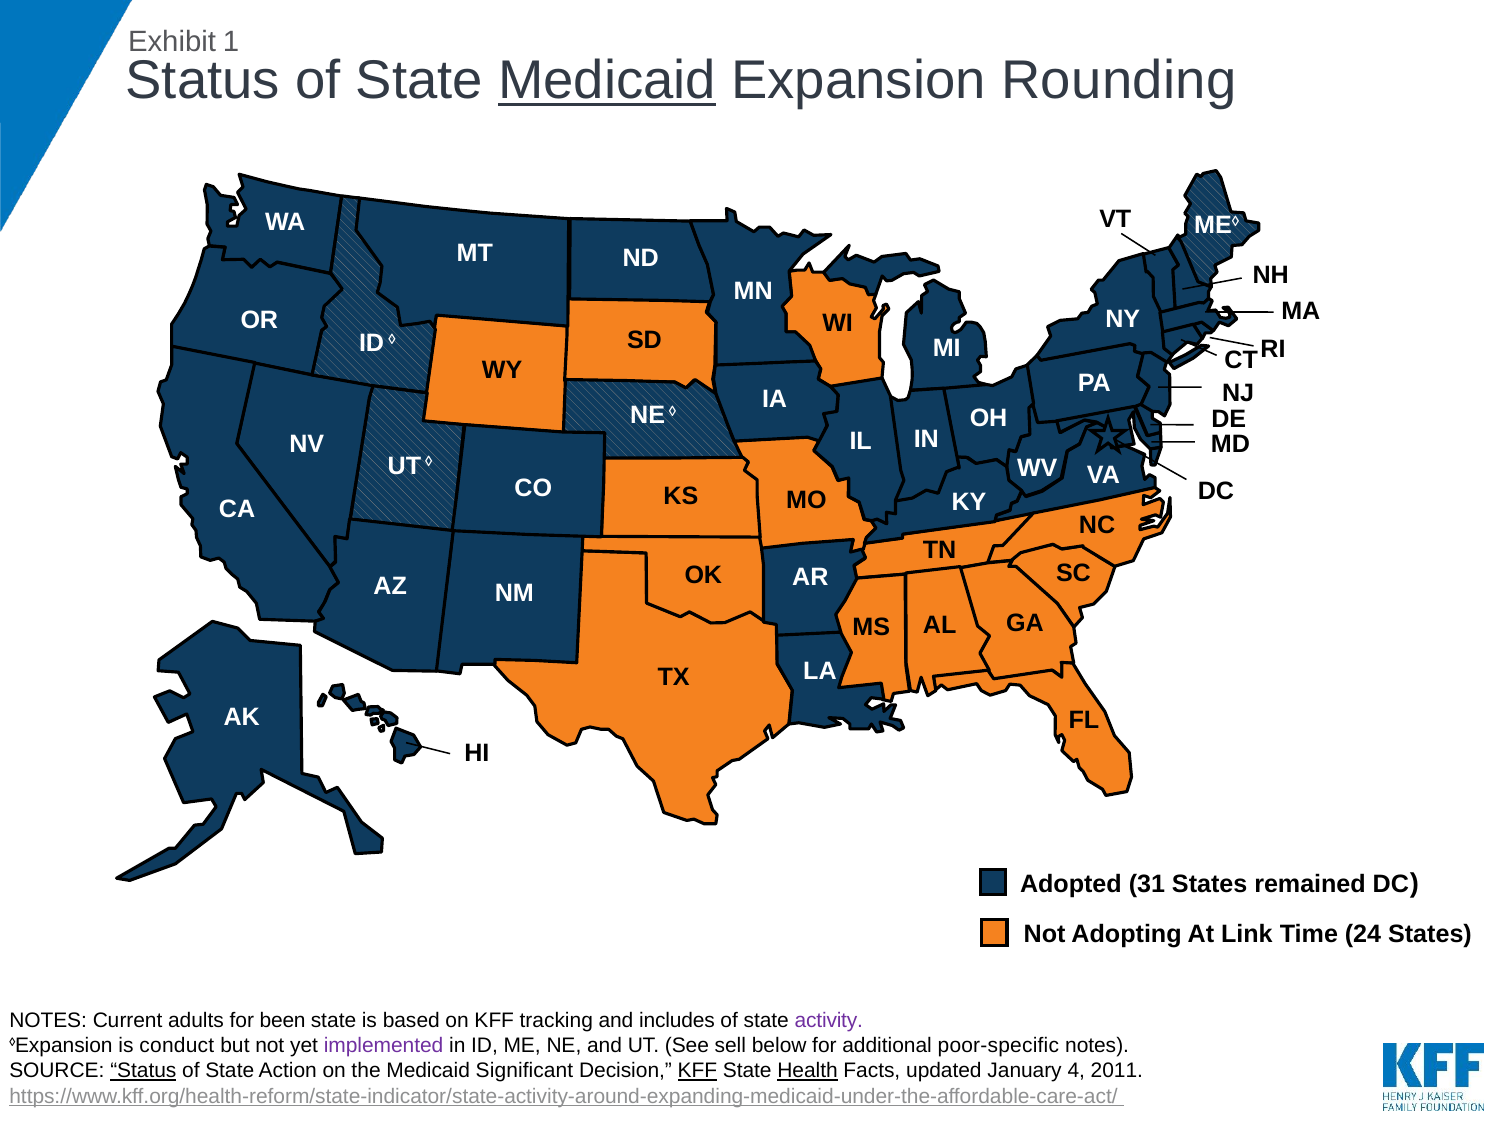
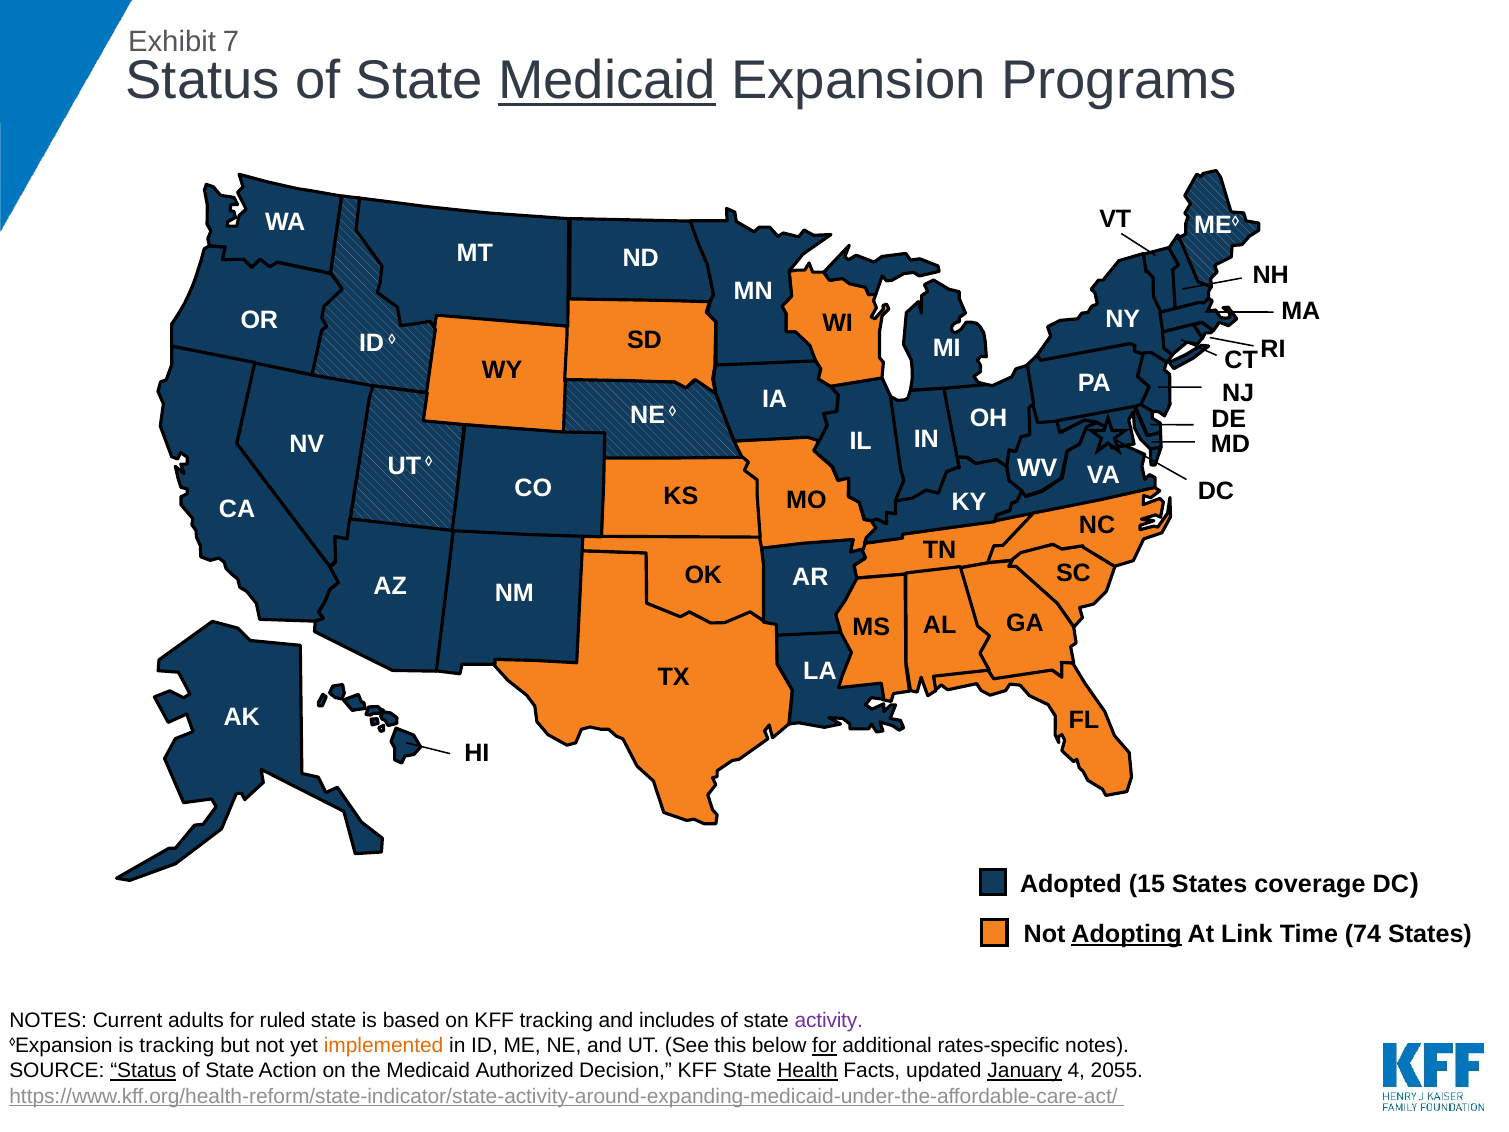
1: 1 -> 7
Rounding: Rounding -> Programs
31: 31 -> 15
remained: remained -> coverage
Adopting underline: none -> present
24: 24 -> 74
been: been -> ruled
is conduct: conduct -> tracking
implemented colour: purple -> orange
sell: sell -> this
for at (824, 1046) underline: none -> present
poor-specific: poor-specific -> rates-specific
Significant: Significant -> Authorized
KFF at (697, 1071) underline: present -> none
January underline: none -> present
2011: 2011 -> 2055
